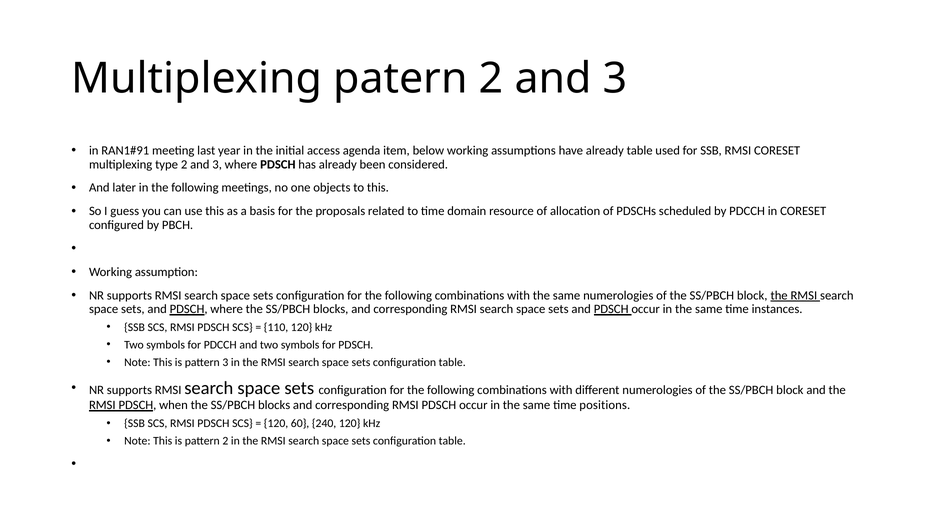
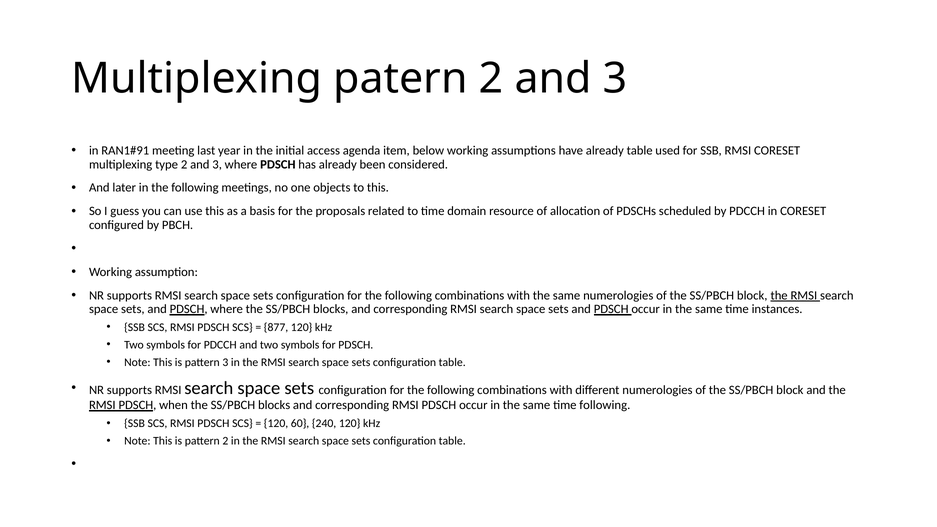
110: 110 -> 877
time positions: positions -> following
